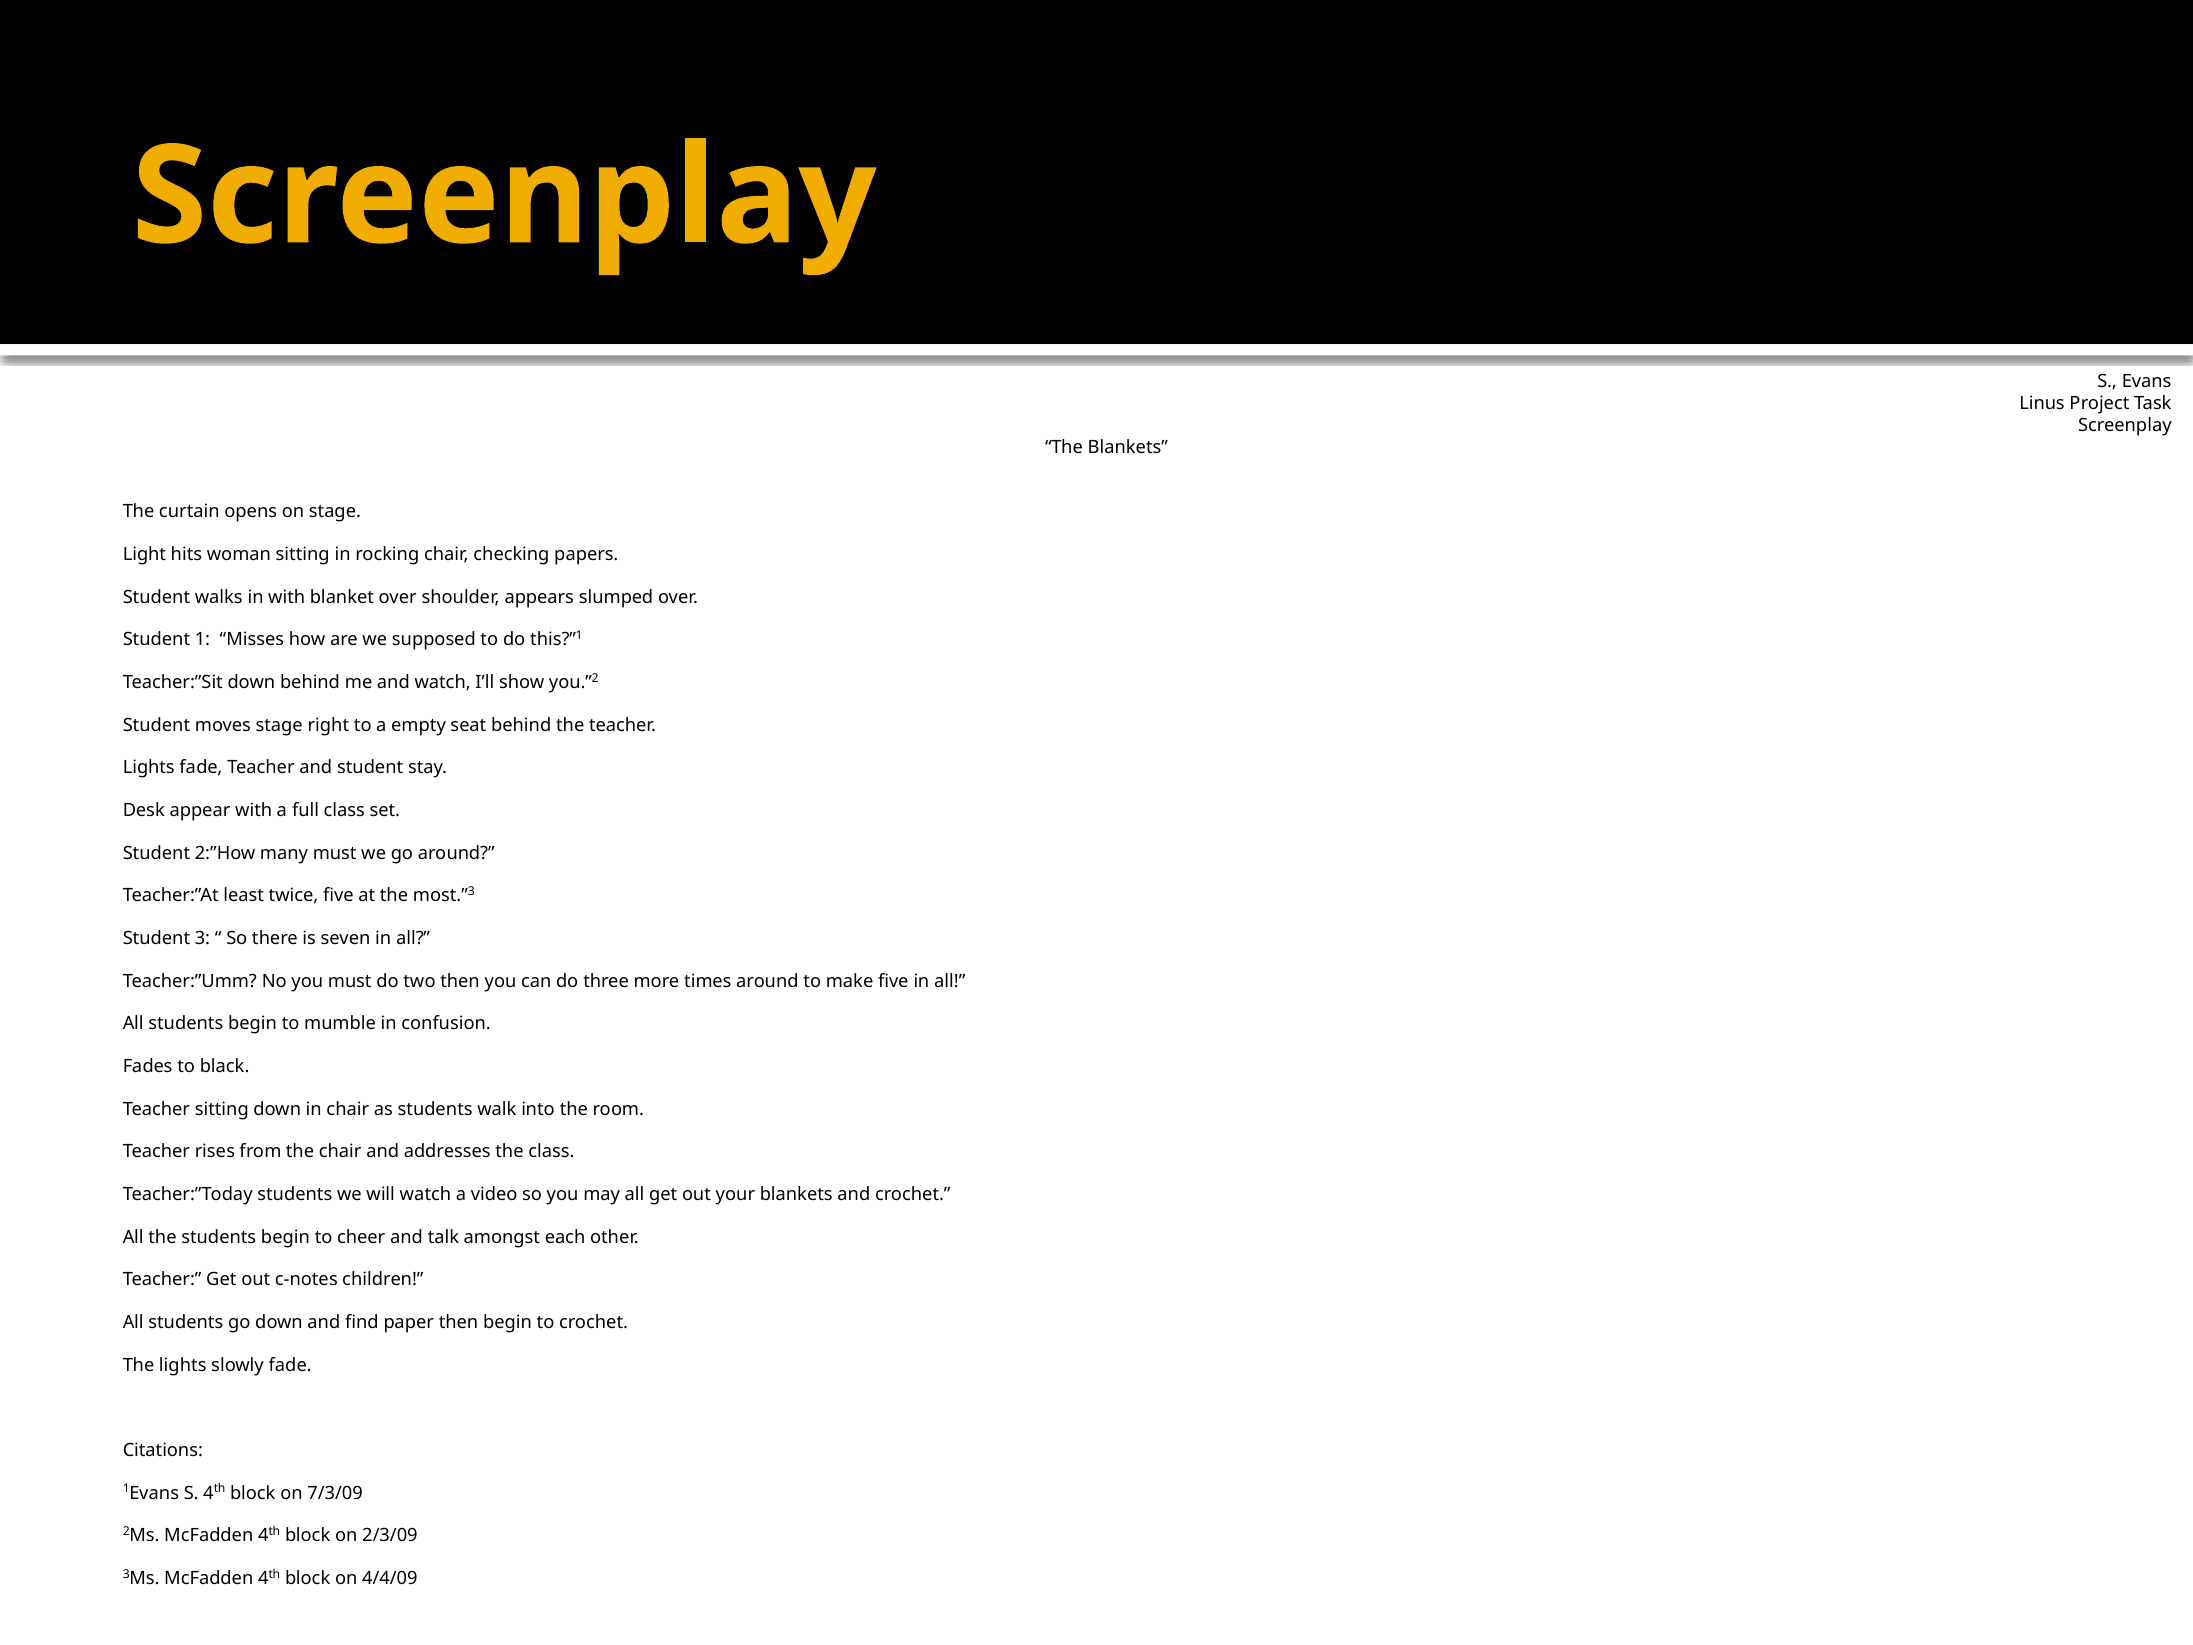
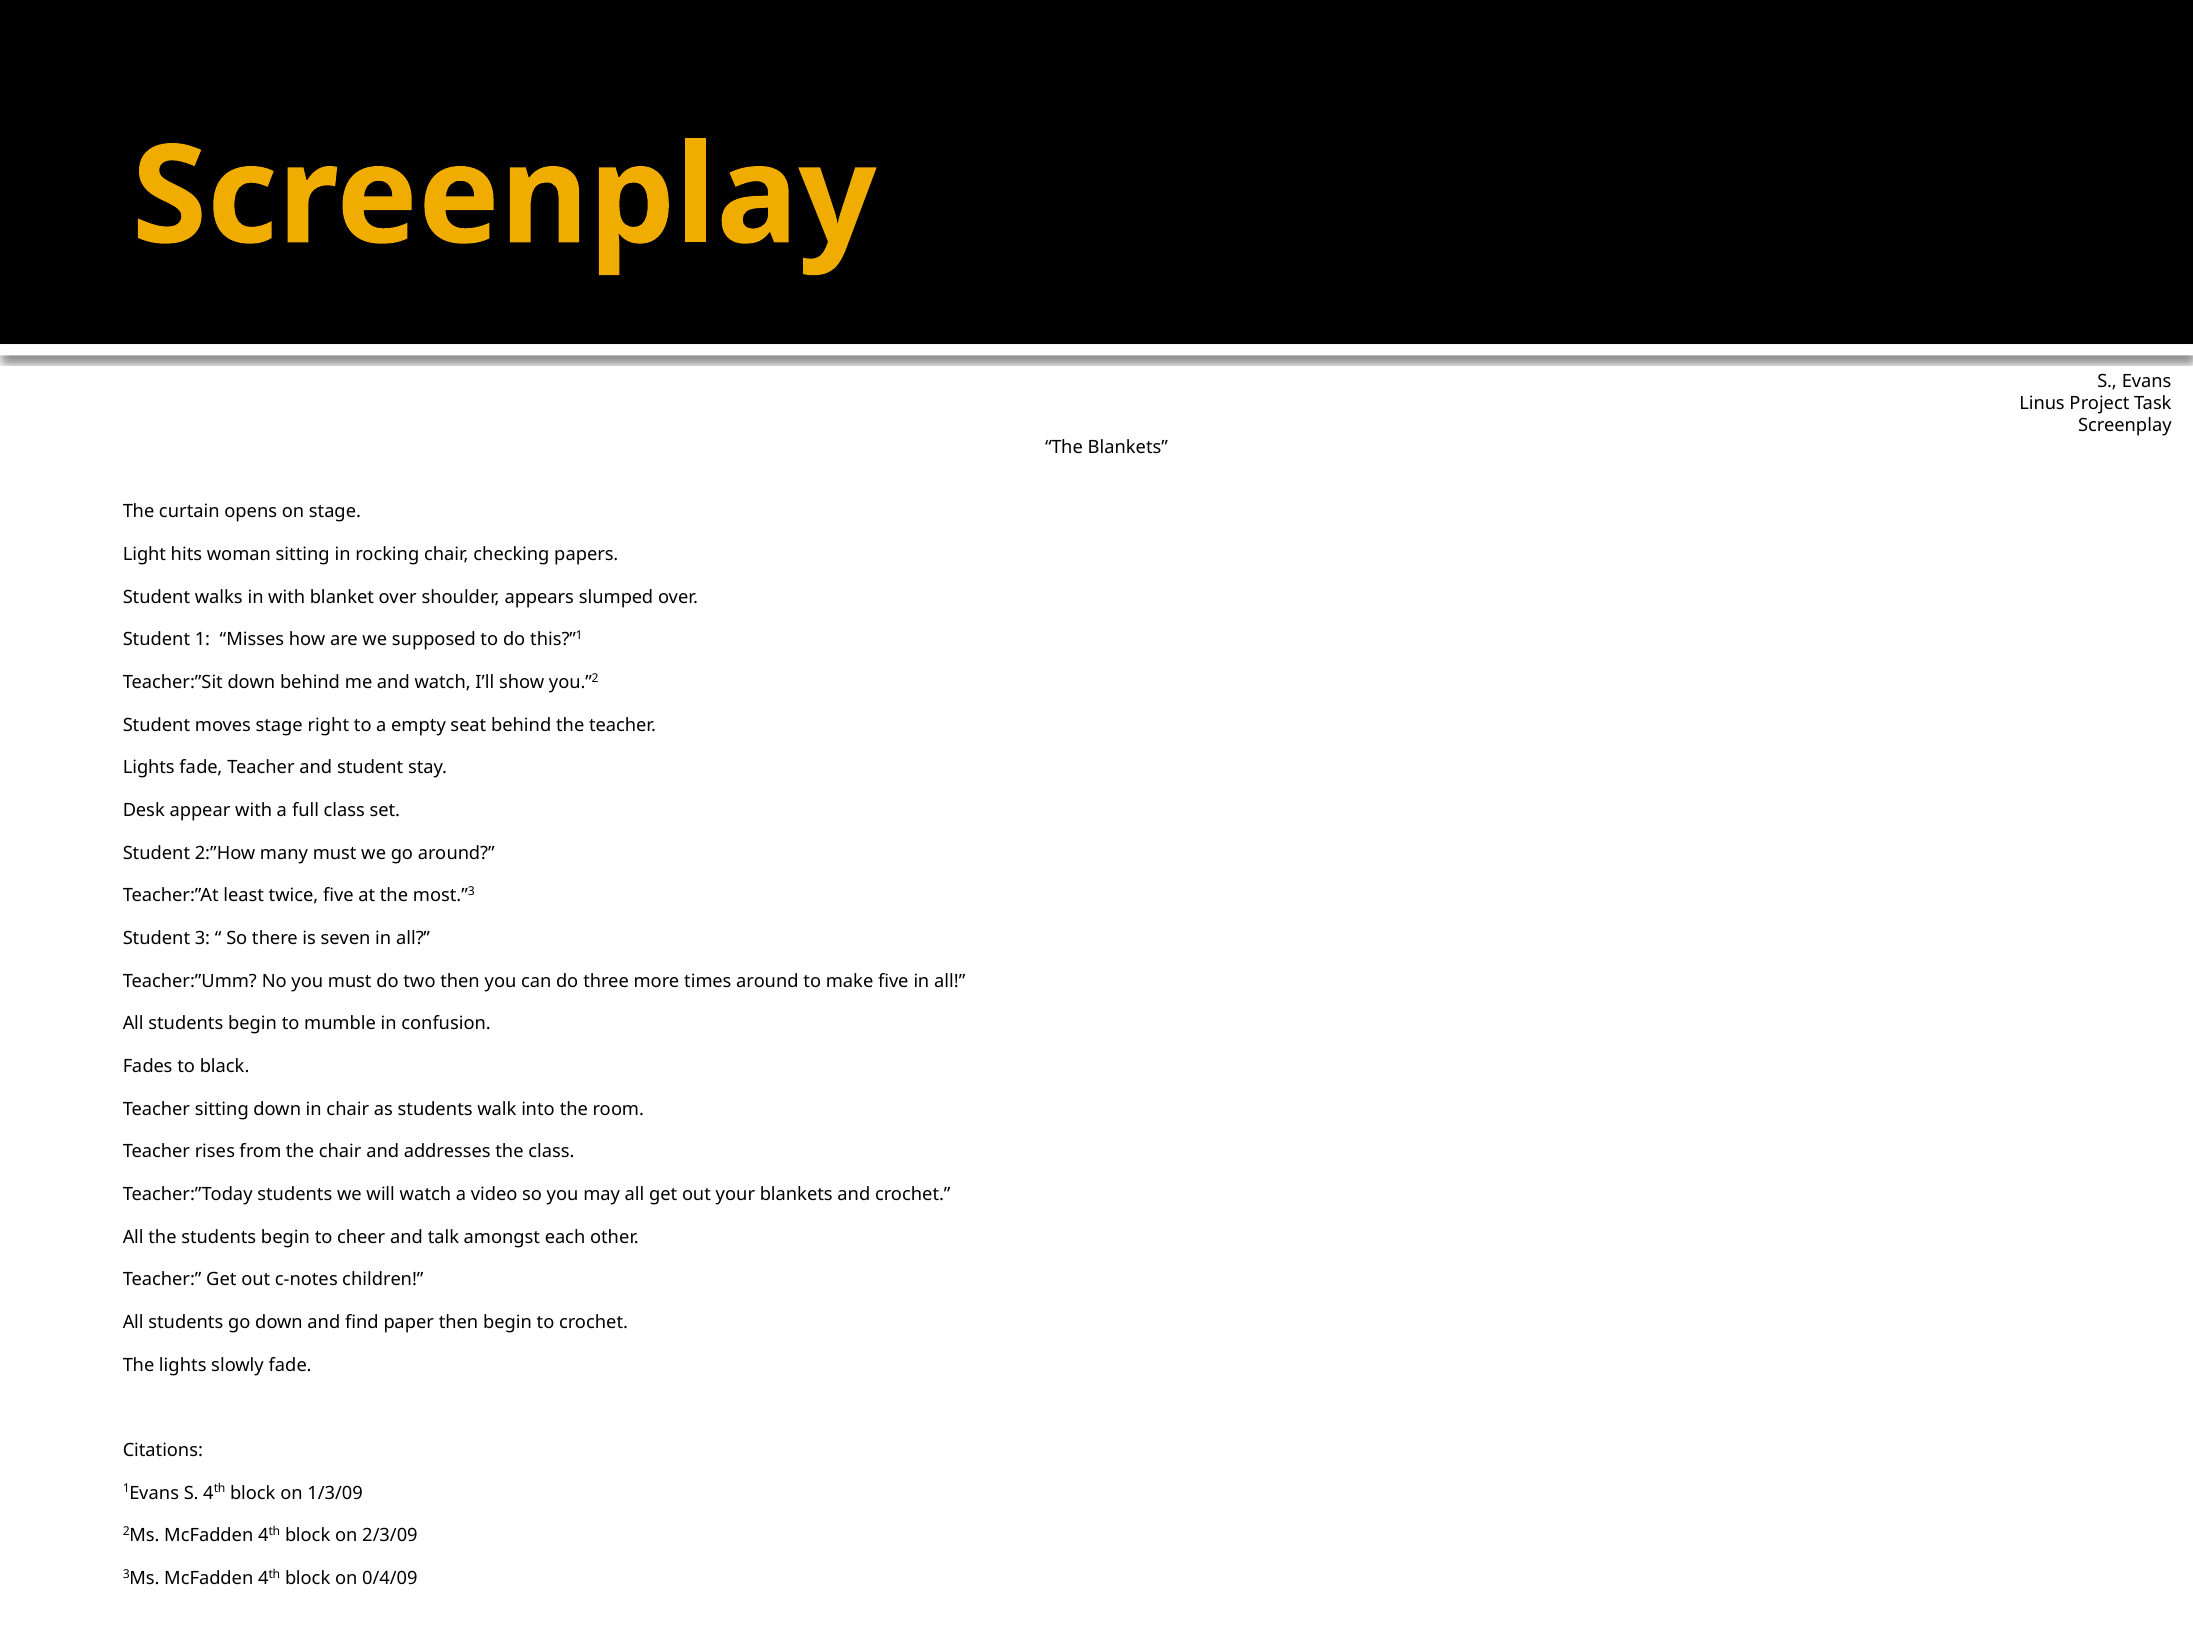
7/3/09: 7/3/09 -> 1/3/09
4/4/09: 4/4/09 -> 0/4/09
